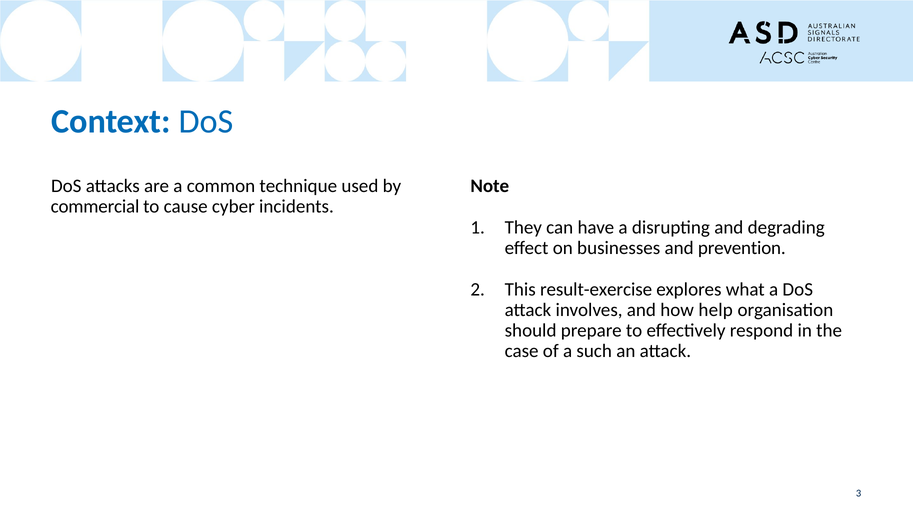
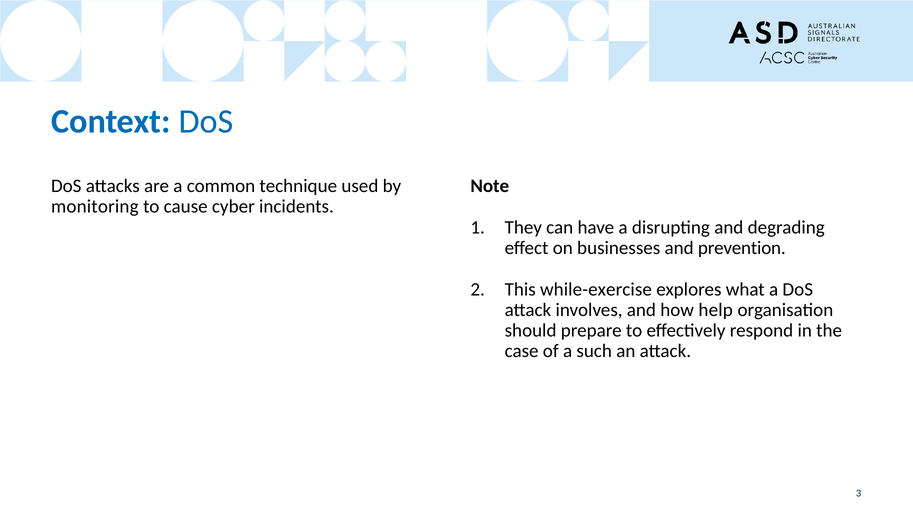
commercial: commercial -> monitoring
result-exercise: result-exercise -> while-exercise
